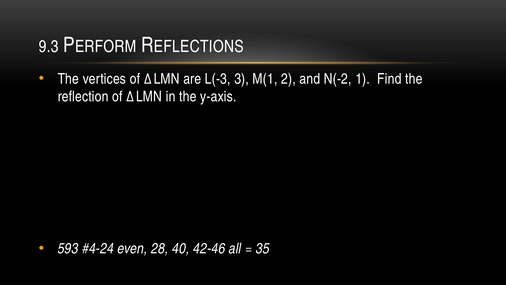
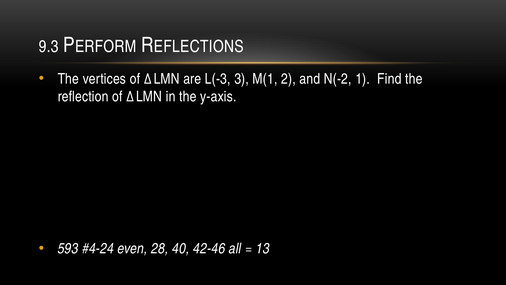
35: 35 -> 13
